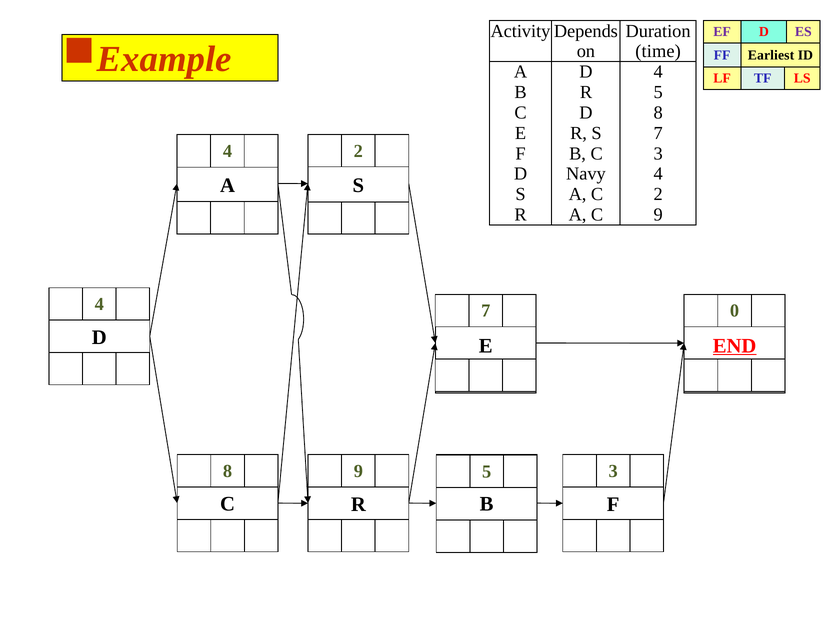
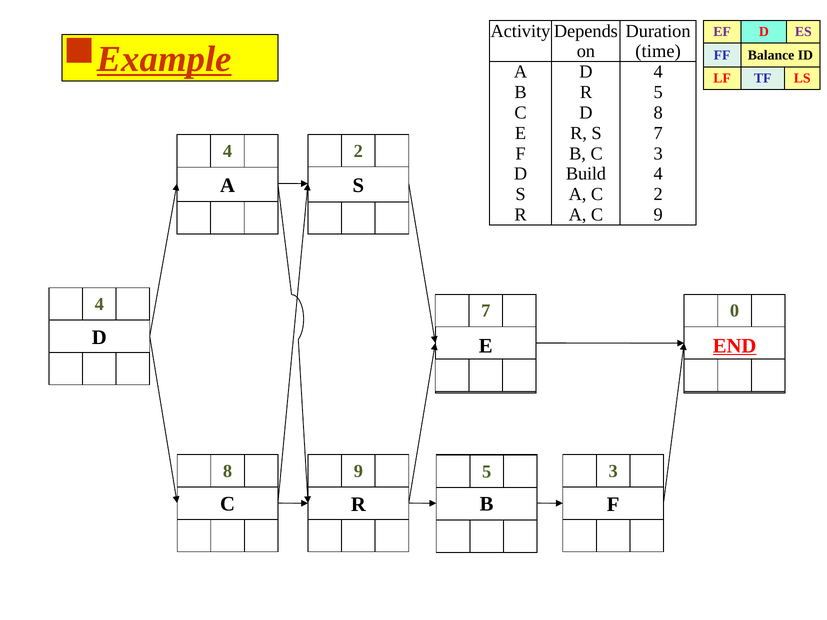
Example underline: none -> present
Earliest: Earliest -> Balance
Navy: Navy -> Build
